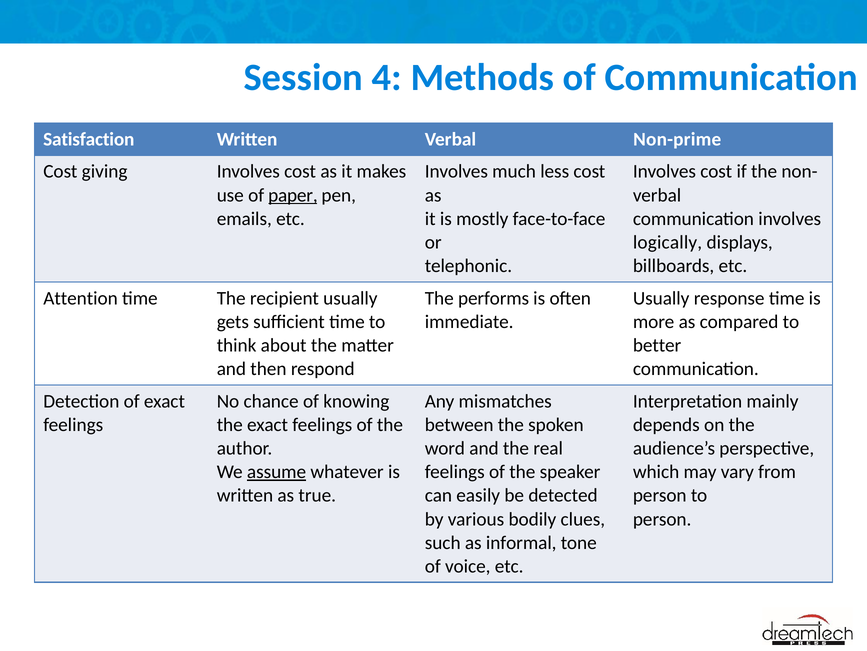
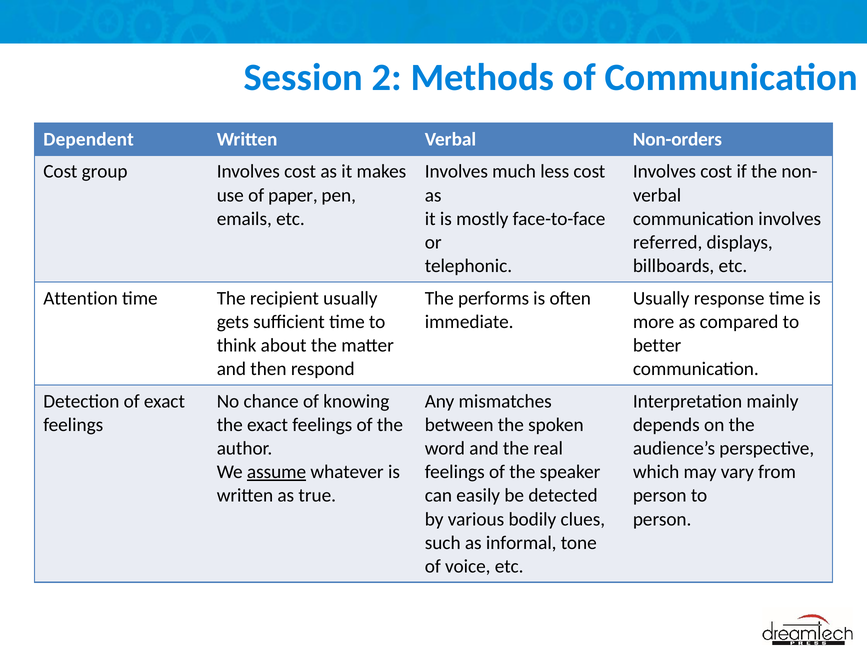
4: 4 -> 2
Satisfaction: Satisfaction -> Dependent
Non-prime: Non-prime -> Non-orders
giving: giving -> group
paper underline: present -> none
logically: logically -> referred
